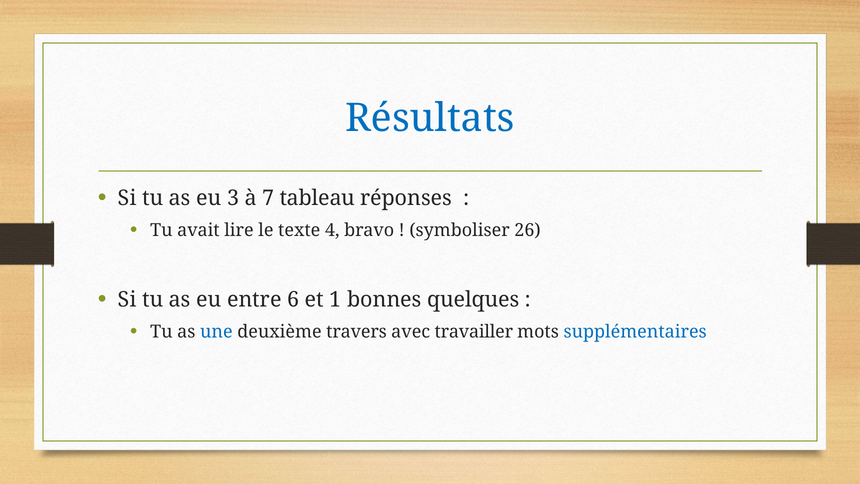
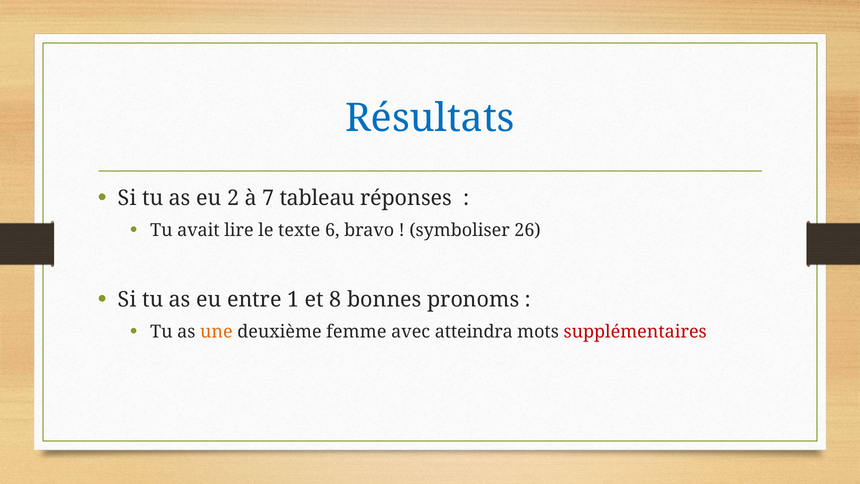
3: 3 -> 2
4: 4 -> 6
6: 6 -> 1
1: 1 -> 8
quelques: quelques -> pronoms
une colour: blue -> orange
travers: travers -> femme
travailler: travailler -> atteindra
supplémentaires colour: blue -> red
